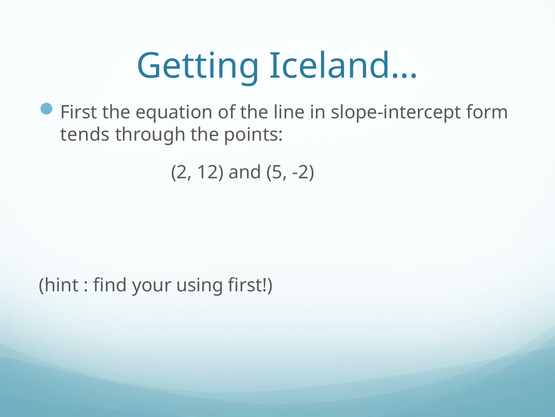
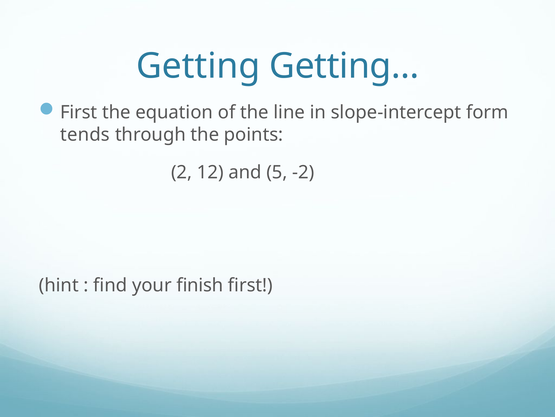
Iceland…: Iceland… -> Getting…
using: using -> finish
